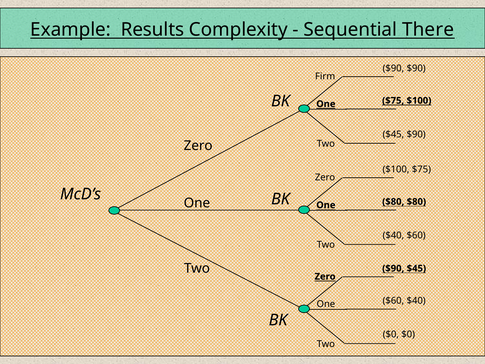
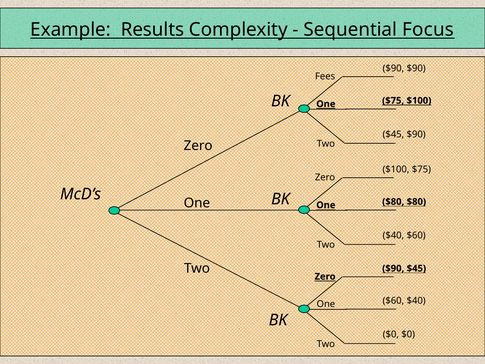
There: There -> Focus
Firm: Firm -> Fees
